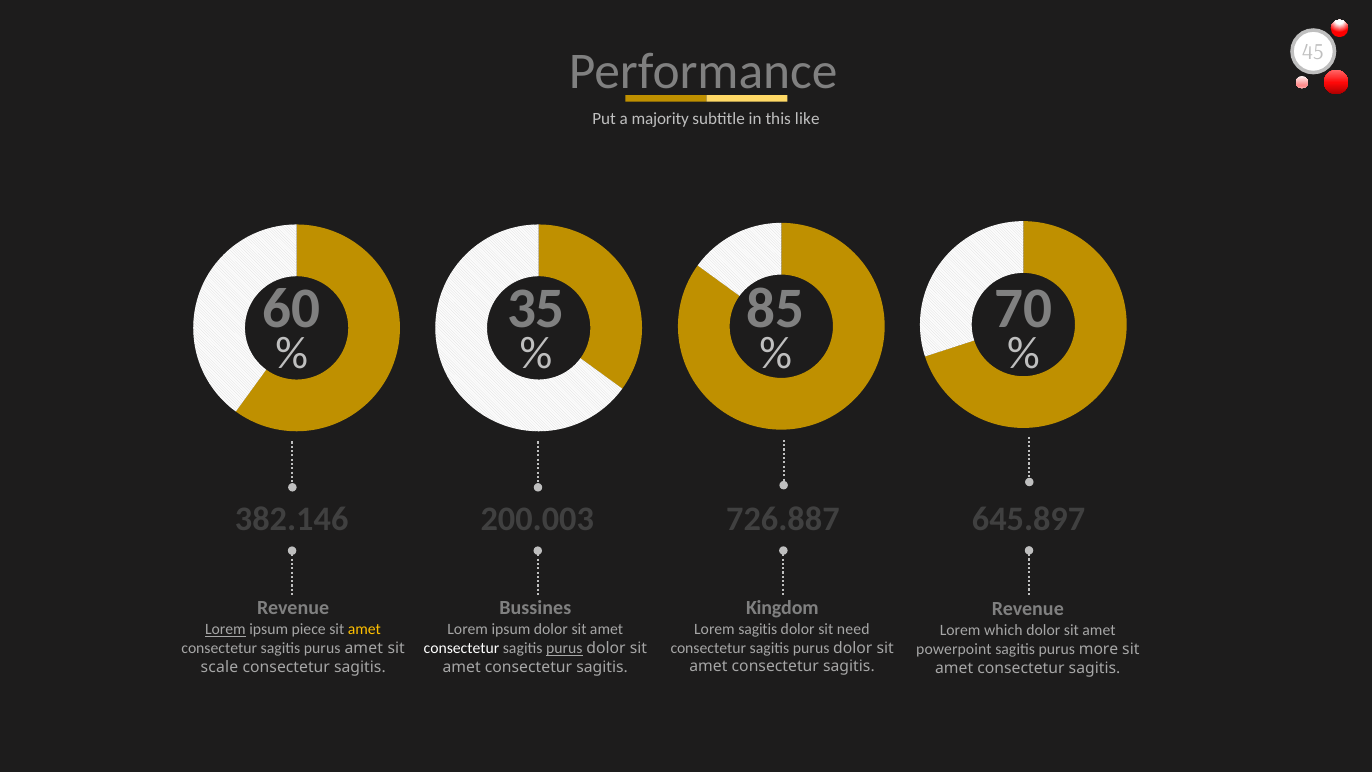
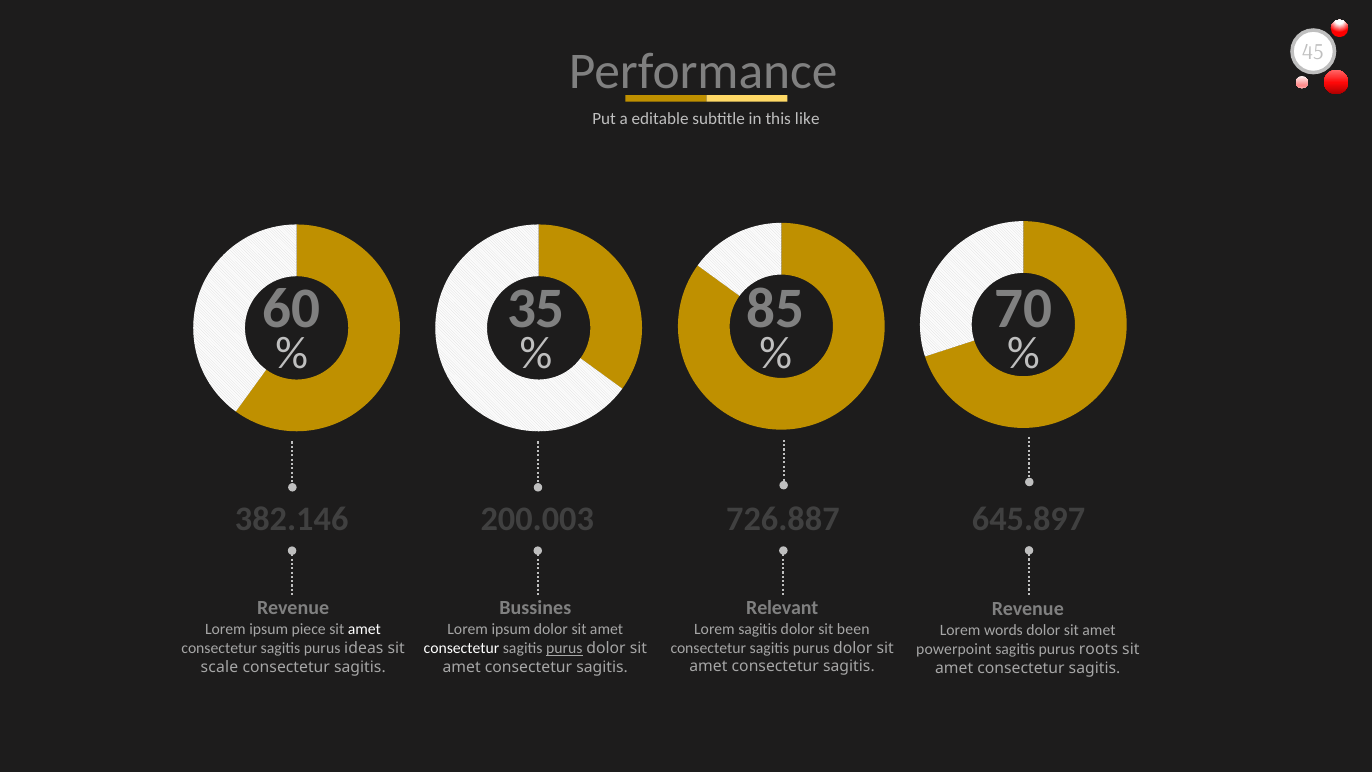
majority: majority -> editable
Kingdom: Kingdom -> Relevant
need: need -> been
Lorem at (225, 629) underline: present -> none
amet at (364, 629) colour: yellow -> white
which: which -> words
purus amet: amet -> ideas
more: more -> roots
